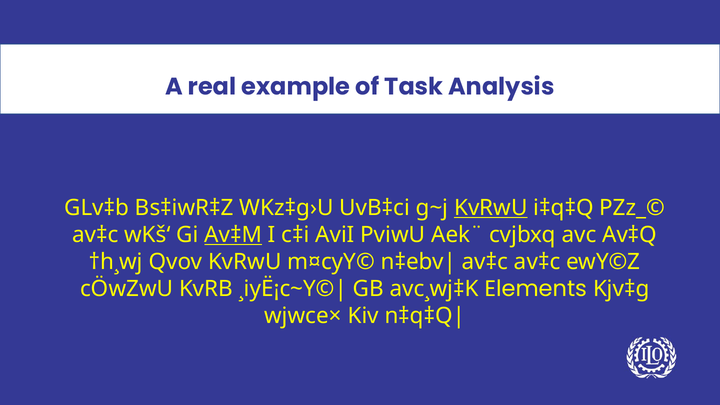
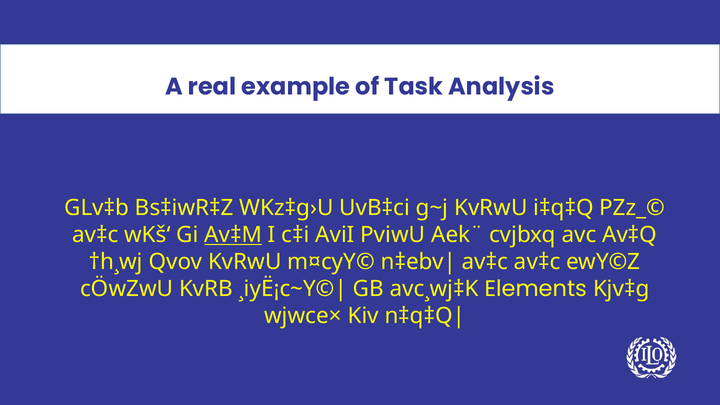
KvRwU at (491, 208) underline: present -> none
